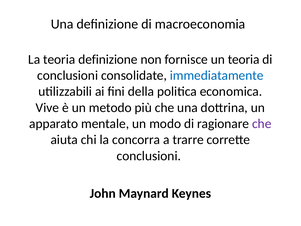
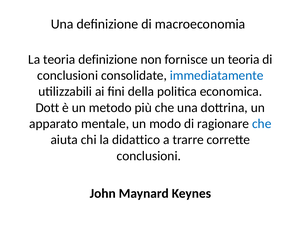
Vive: Vive -> Dott
che at (262, 124) colour: purple -> blue
concorra: concorra -> didattico
